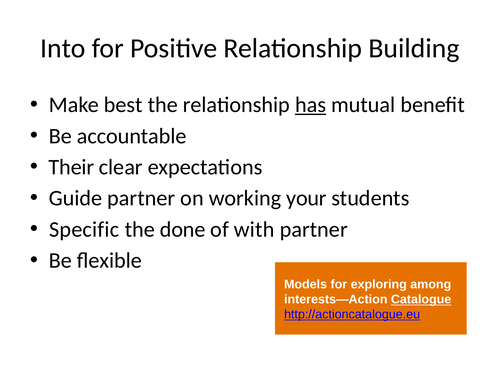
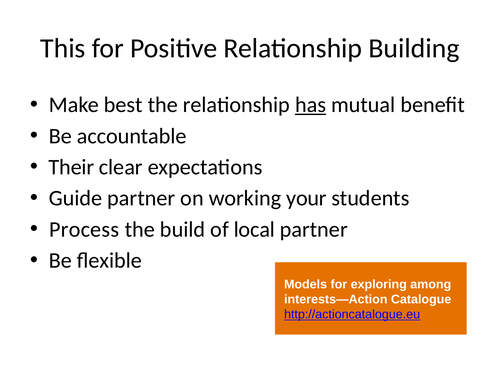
Into: Into -> This
Specific: Specific -> Process
done: done -> build
with: with -> local
Catalogue underline: present -> none
